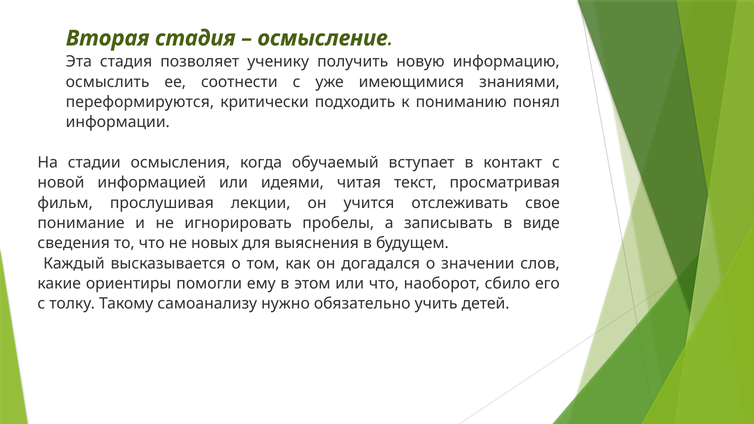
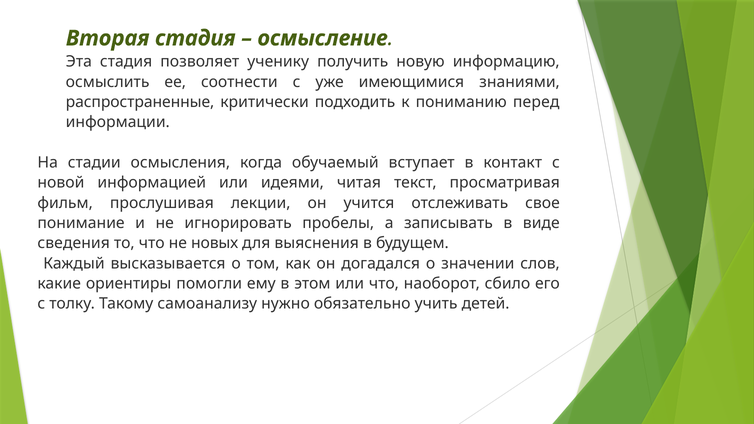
переформируются: переформируются -> распространенные
понял: понял -> перед
